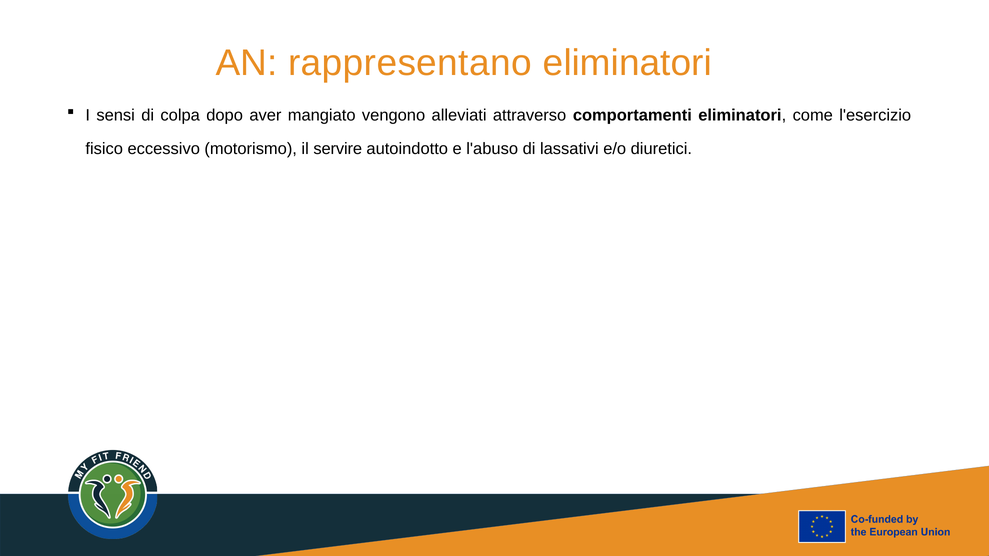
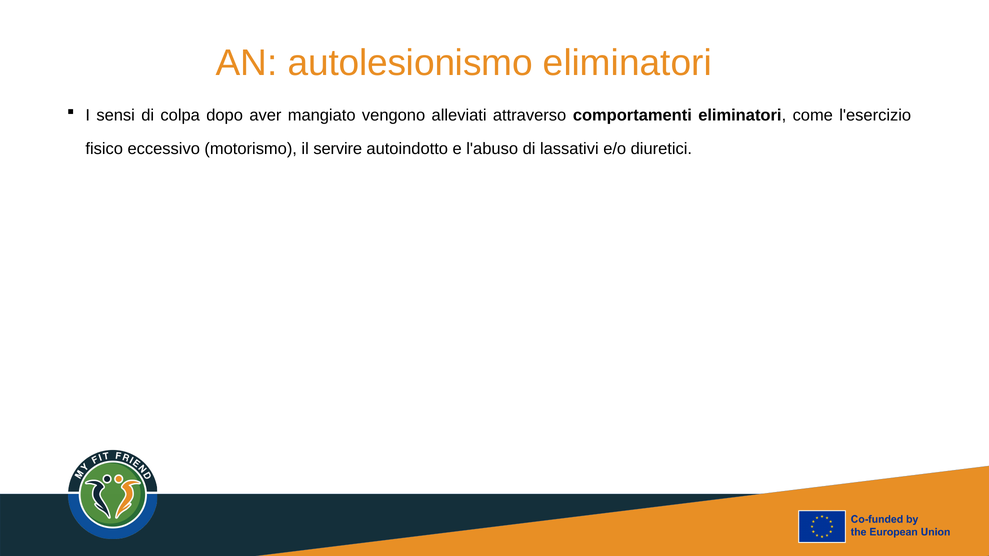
rappresentano: rappresentano -> autolesionismo
